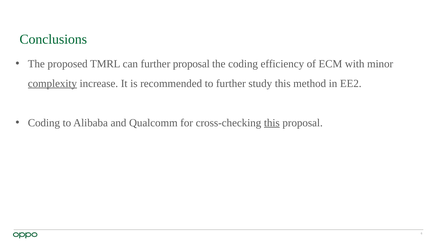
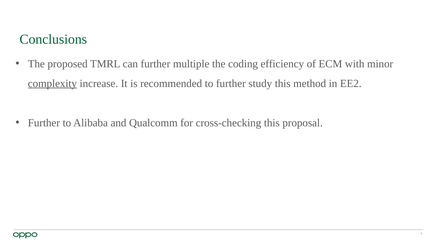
further proposal: proposal -> multiple
Coding at (44, 123): Coding -> Further
this at (272, 123) underline: present -> none
